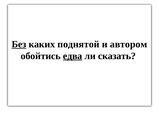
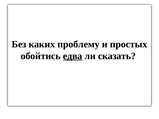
Без underline: present -> none
поднятой: поднятой -> проблему
автором: автором -> простых
